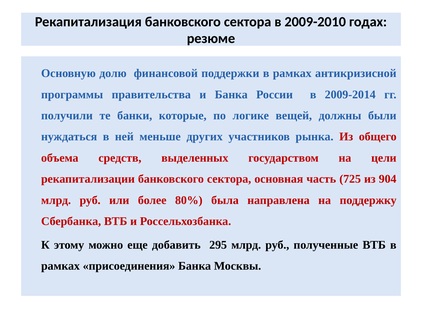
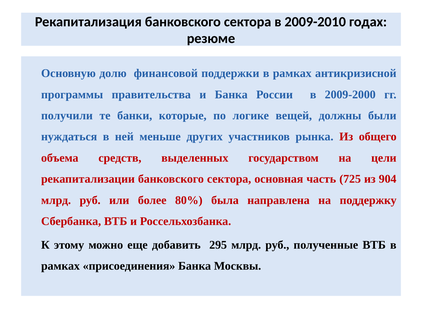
2009-2014: 2009-2014 -> 2009-2000
